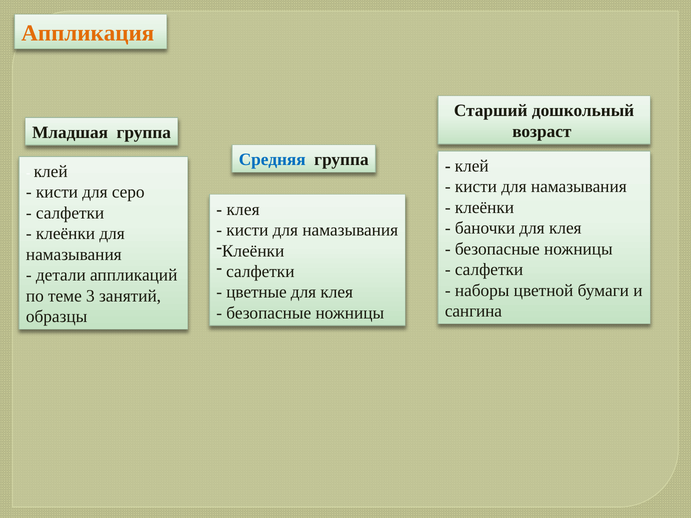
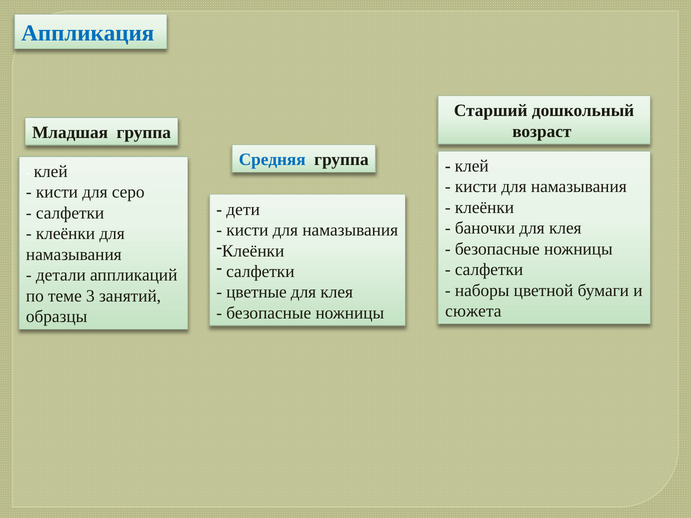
Аппликация colour: orange -> blue
клея at (243, 209): клея -> дети
сангина: сангина -> сюжета
